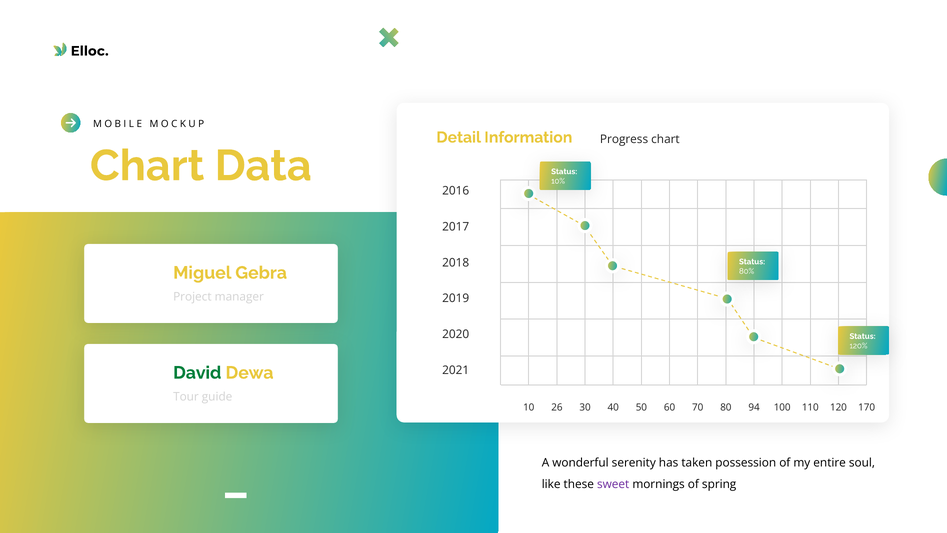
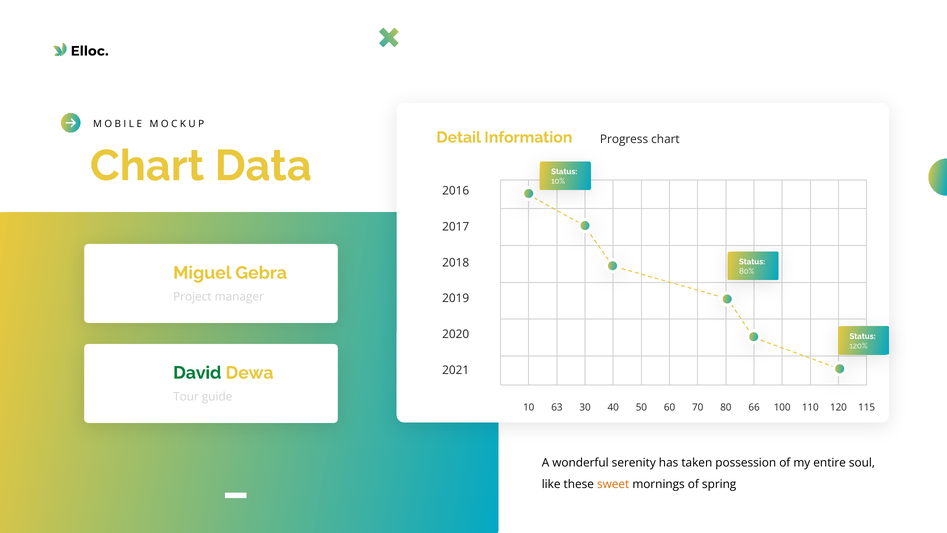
26: 26 -> 63
94: 94 -> 66
170: 170 -> 115
sweet colour: purple -> orange
